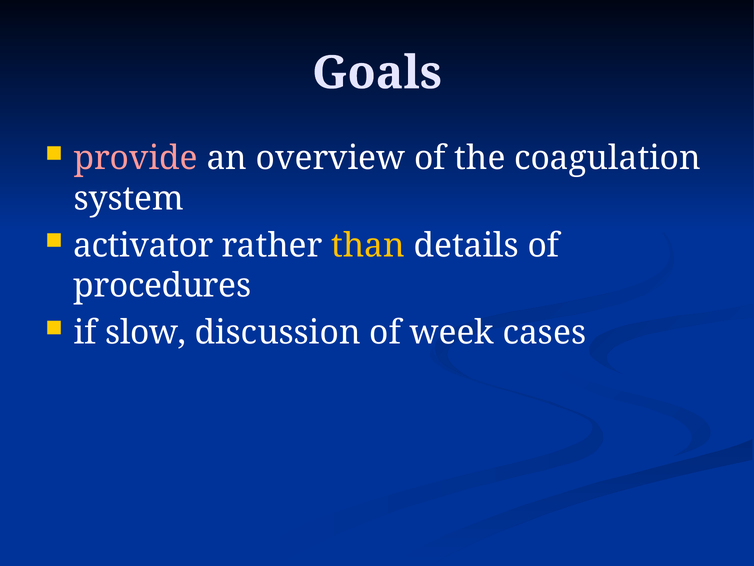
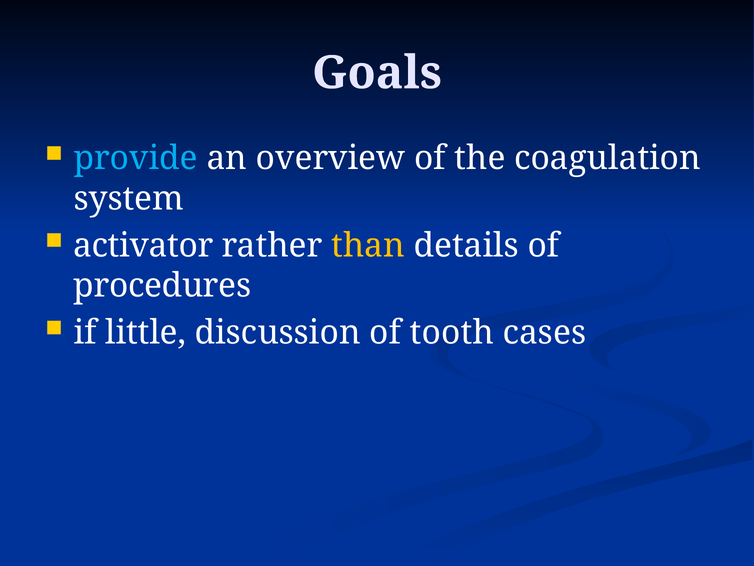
provide colour: pink -> light blue
slow: slow -> little
week: week -> tooth
